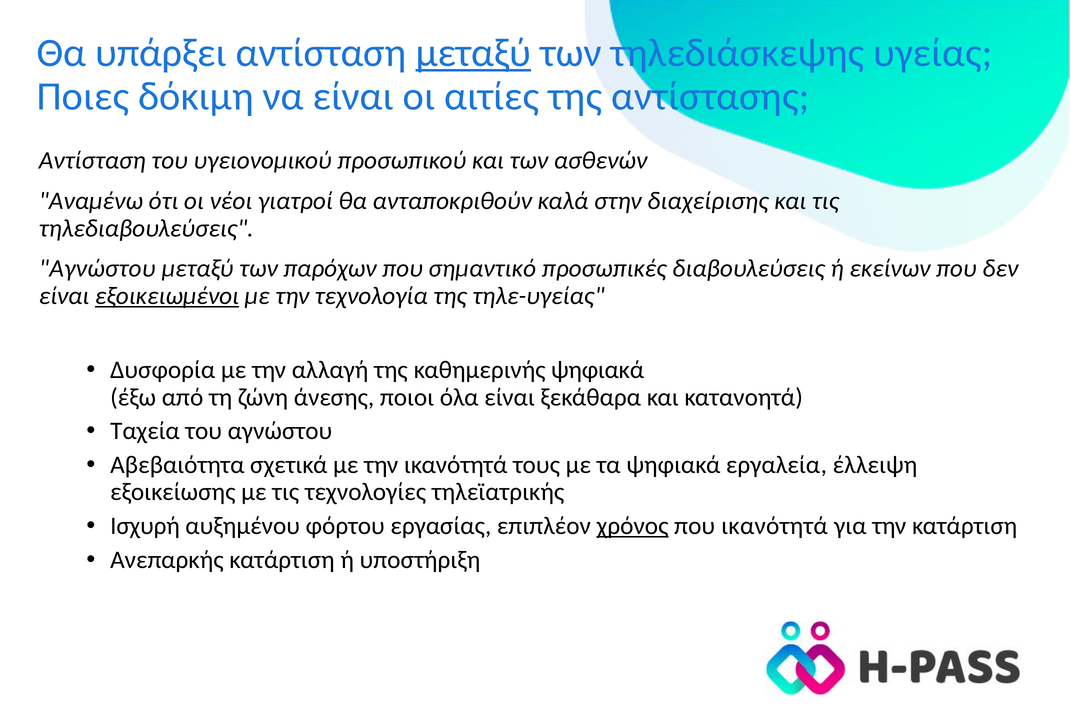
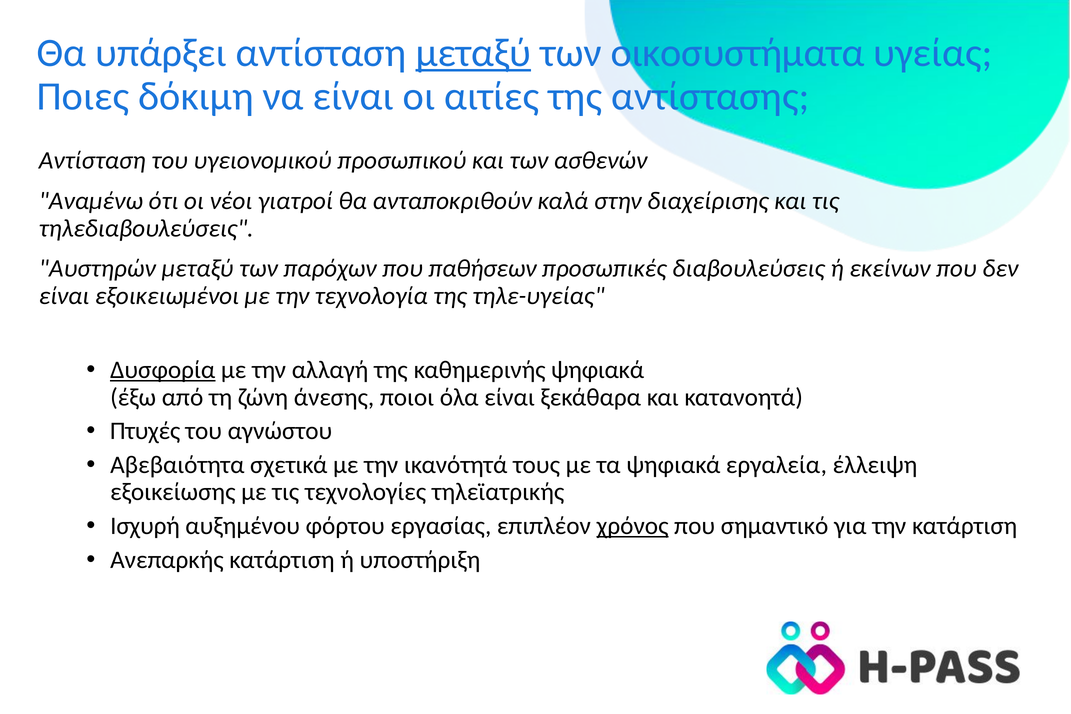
τηλεδιάσκεψης: τηλεδιάσκεψης -> οικοσυστήματα
Αγνώστου at (97, 269): Αγνώστου -> Αυστηρών
σημαντικό: σημαντικό -> παθήσεων
εξοικειωμένοι underline: present -> none
Δυσφορία underline: none -> present
Ταχεία: Ταχεία -> Πτυχές
που ικανότητά: ικανότητά -> σημαντικό
